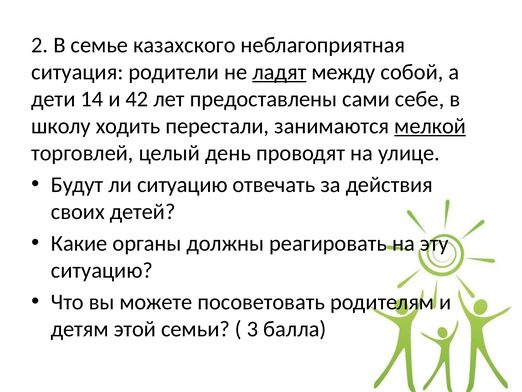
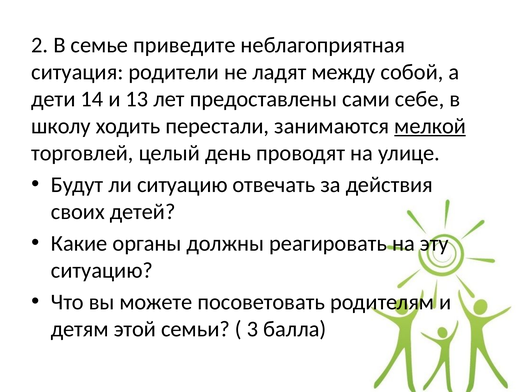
казахского: казахского -> приведите
ладят underline: present -> none
42: 42 -> 13
